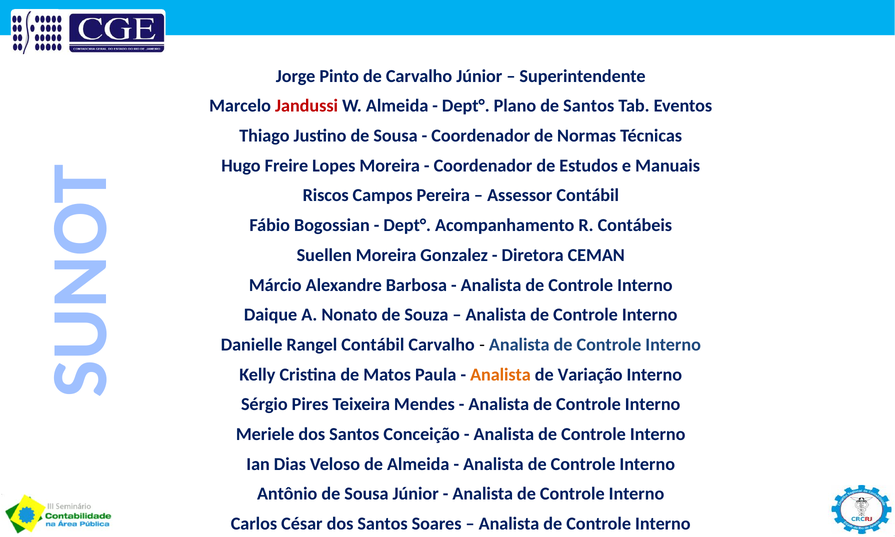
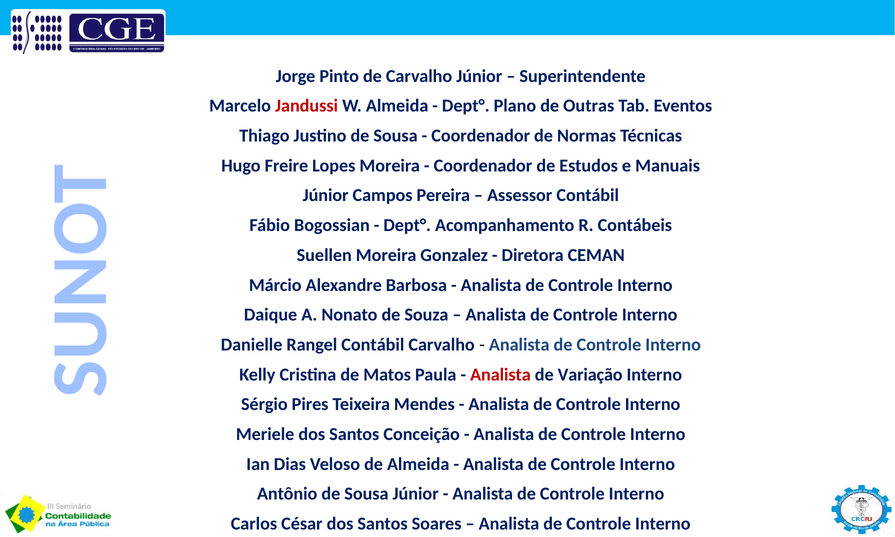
de Santos: Santos -> Outras
Riscos at (326, 195): Riscos -> Júnior
Analista at (500, 374) colour: orange -> red
